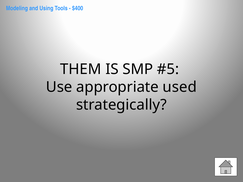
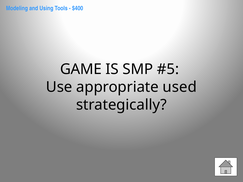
THEM: THEM -> GAME
